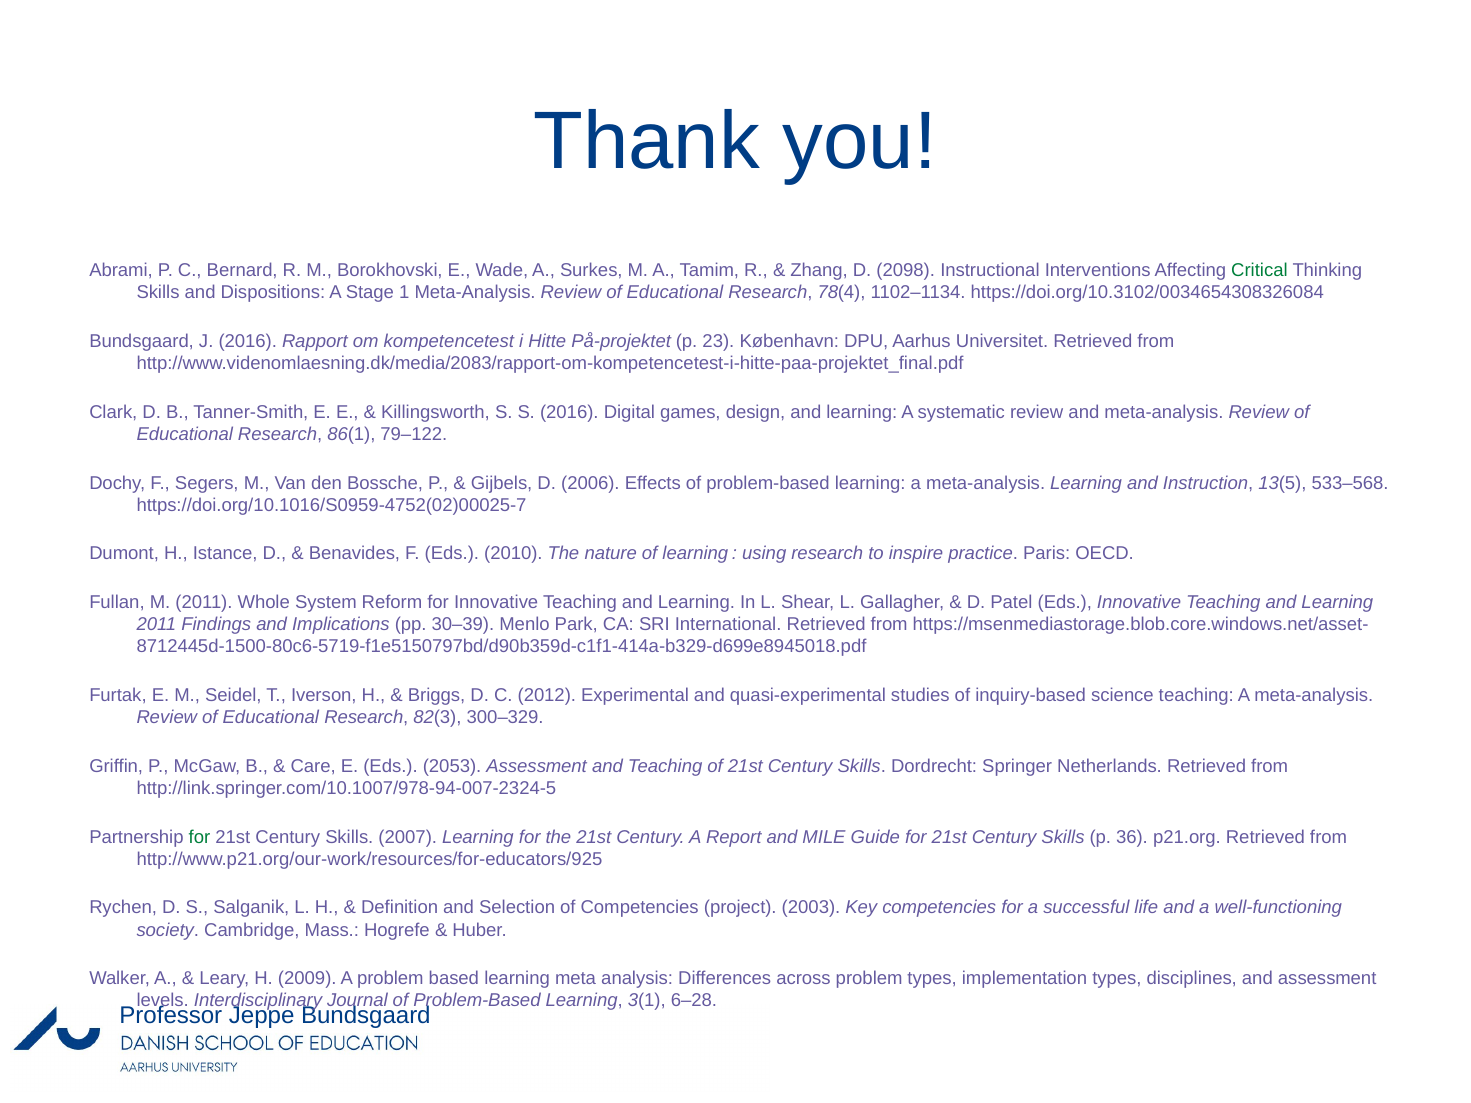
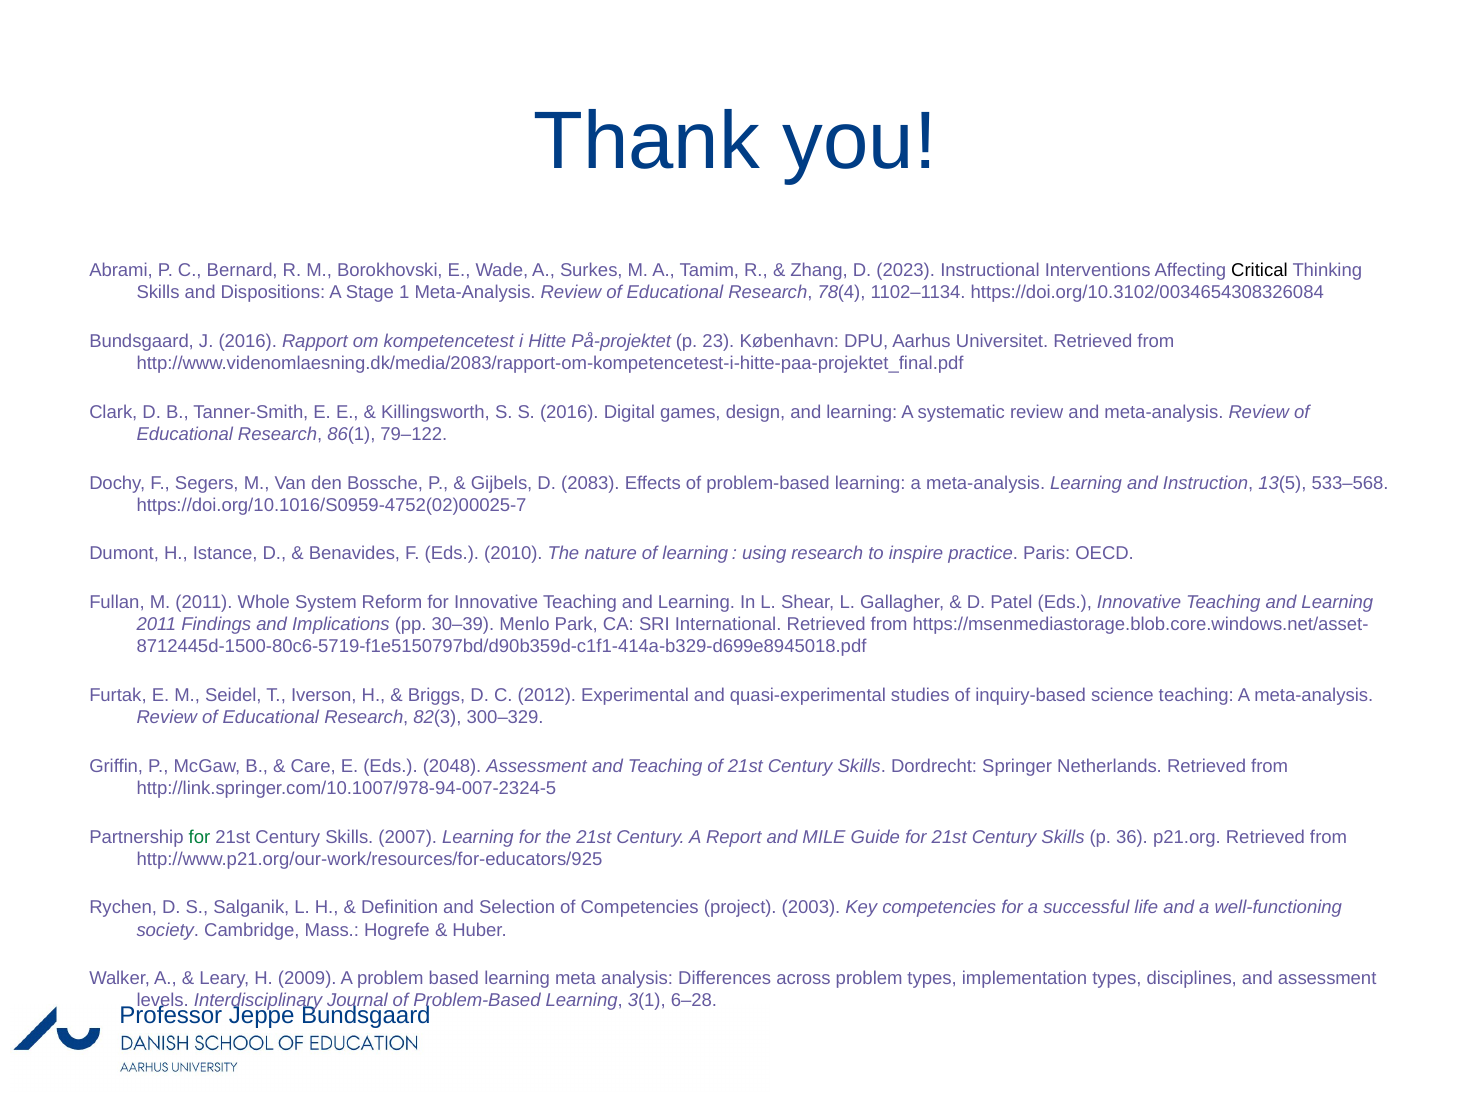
2098: 2098 -> 2023
Critical colour: green -> black
2006: 2006 -> 2083
2053: 2053 -> 2048
